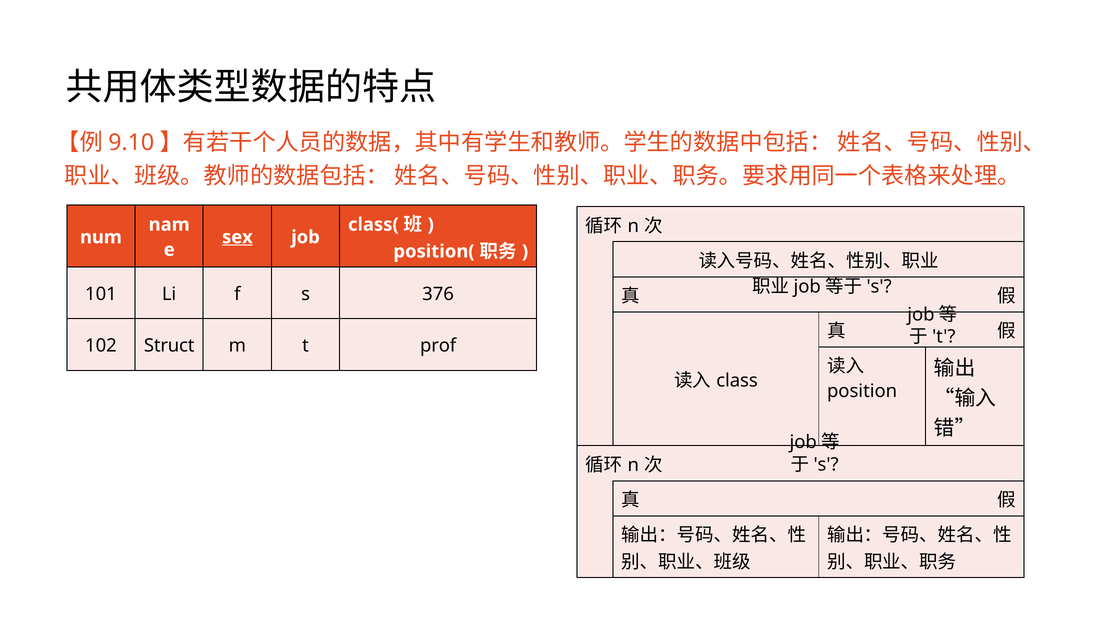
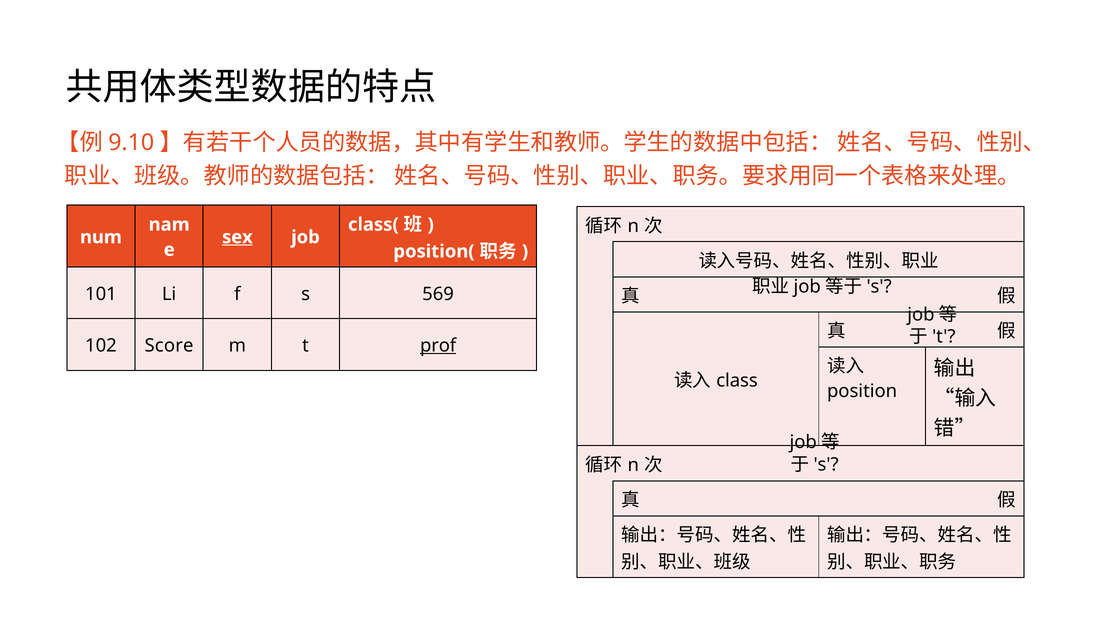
376: 376 -> 569
Struct: Struct -> Score
prof underline: none -> present
